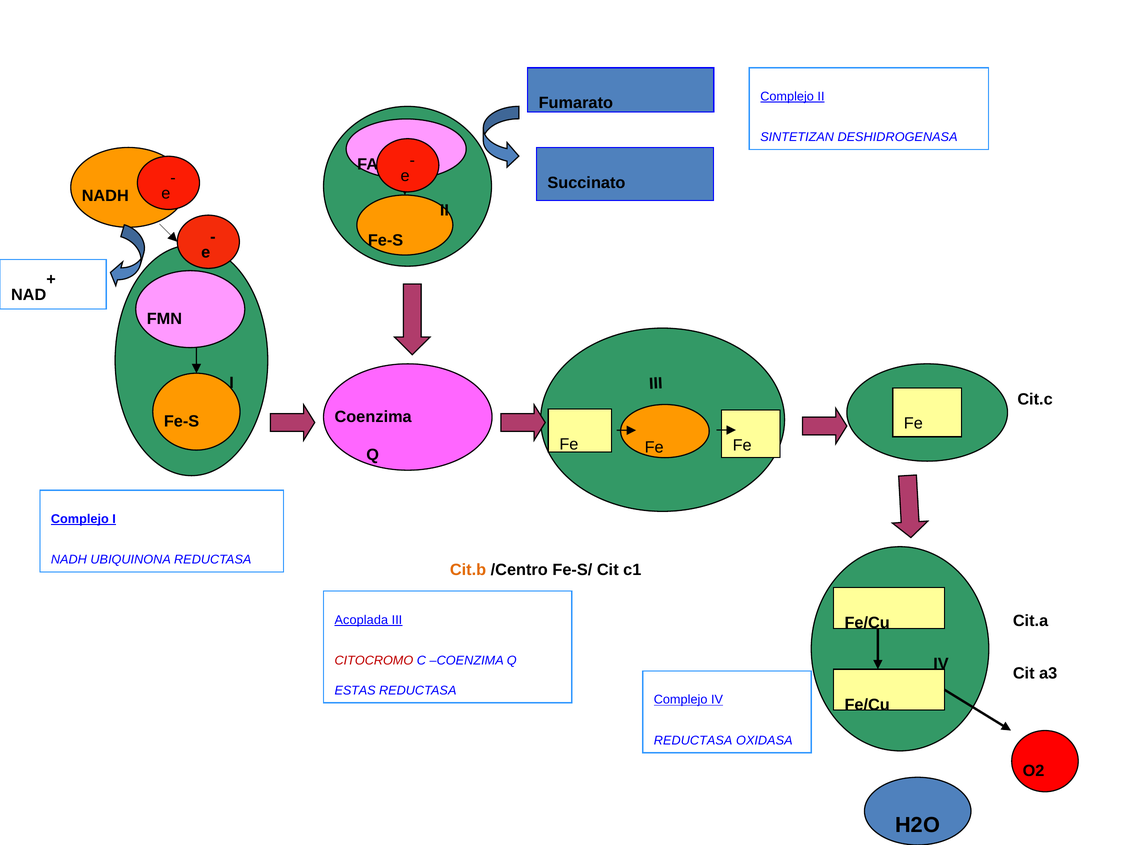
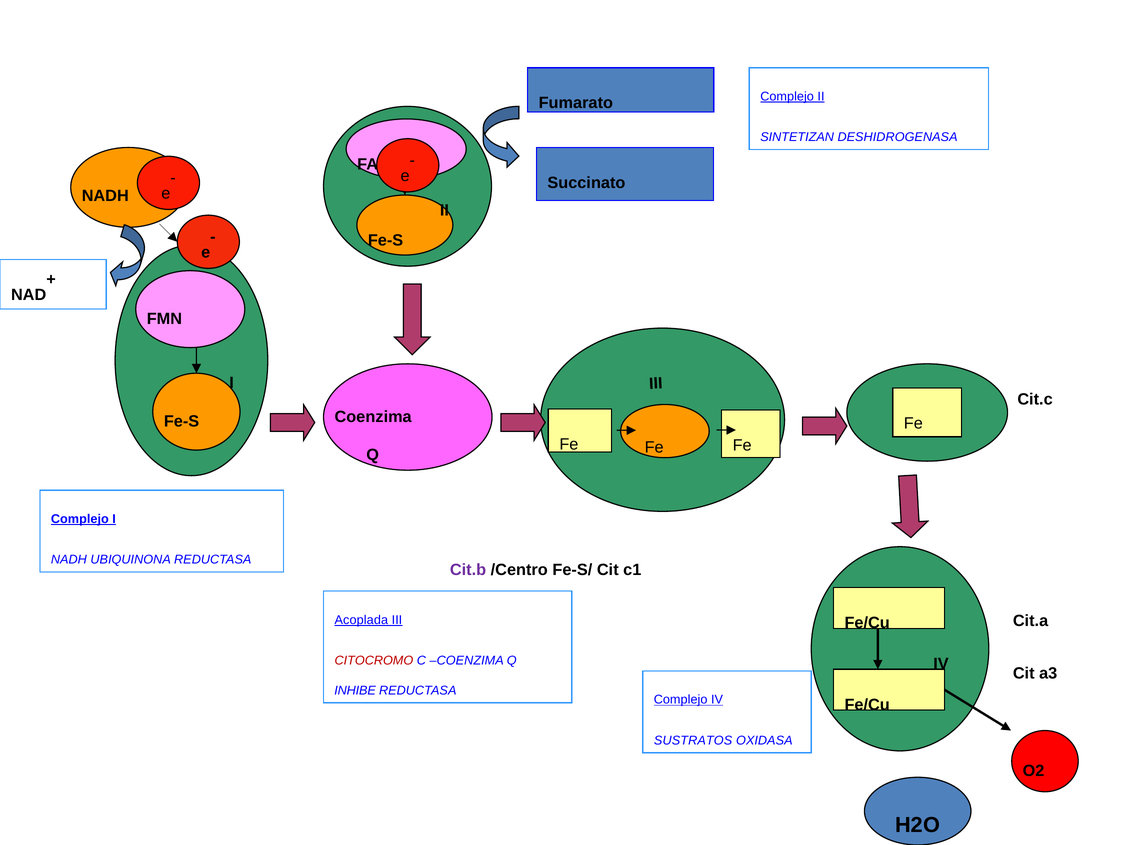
Cit.b colour: orange -> purple
ESTAS: ESTAS -> INHIBE
REDUCTASA at (693, 740): REDUCTASA -> SUSTRATOS
